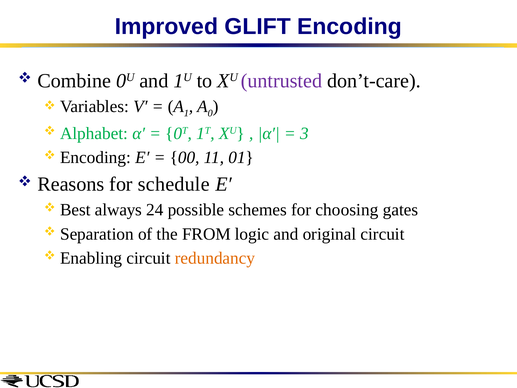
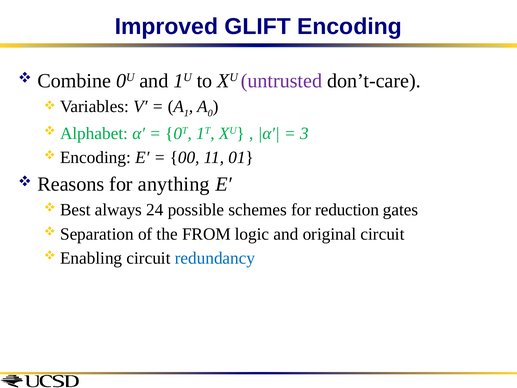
schedule: schedule -> anything
choosing: choosing -> reduction
redundancy colour: orange -> blue
